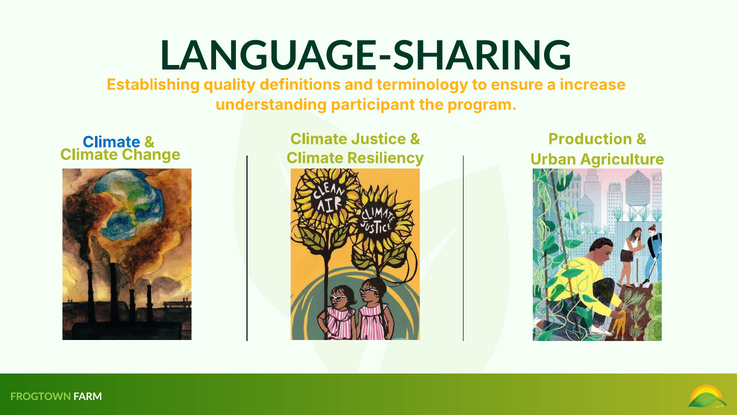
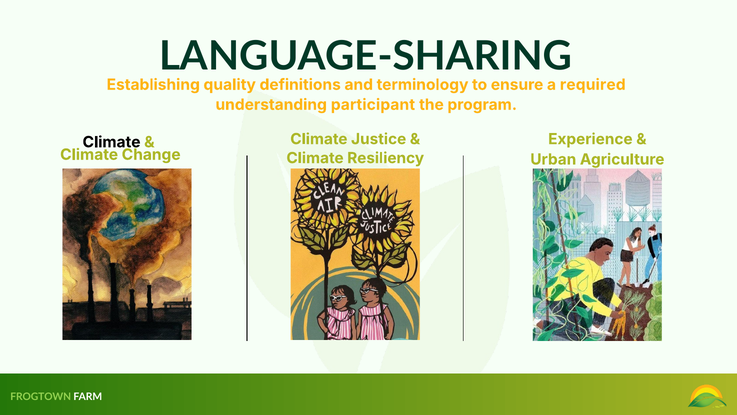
increase: increase -> required
Production: Production -> Experience
Climate at (112, 142) colour: blue -> black
